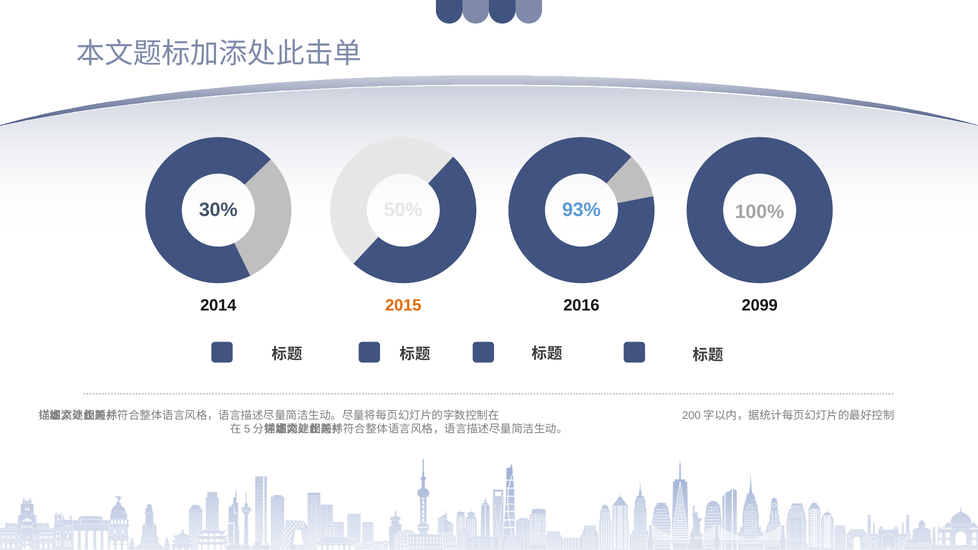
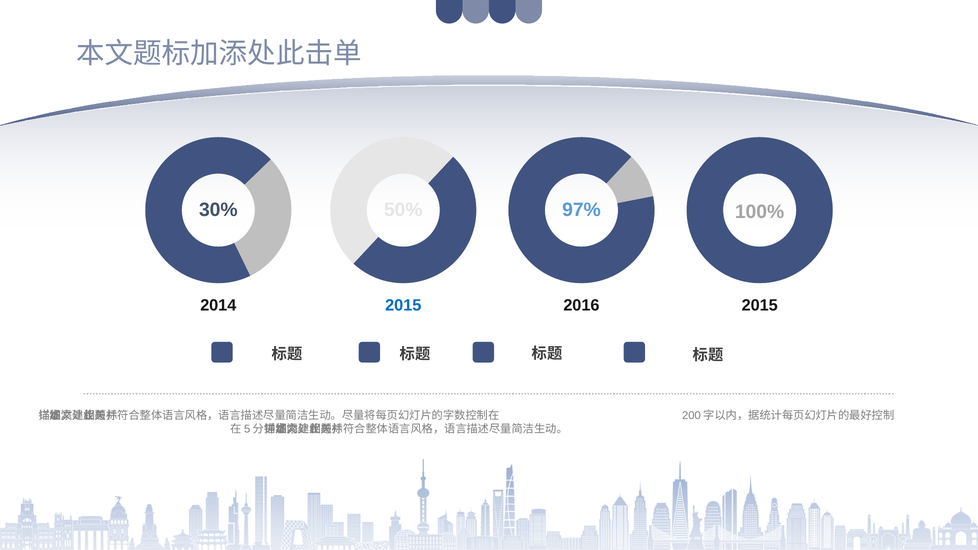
93%: 93% -> 97%
2015 at (403, 306) colour: orange -> blue
2016 2099: 2099 -> 2015
